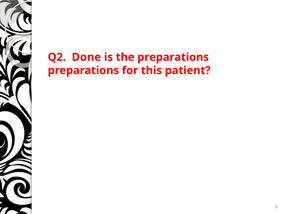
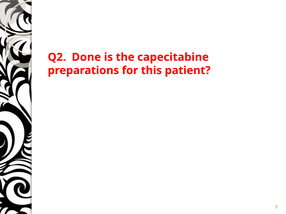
the preparations: preparations -> capecitabine
